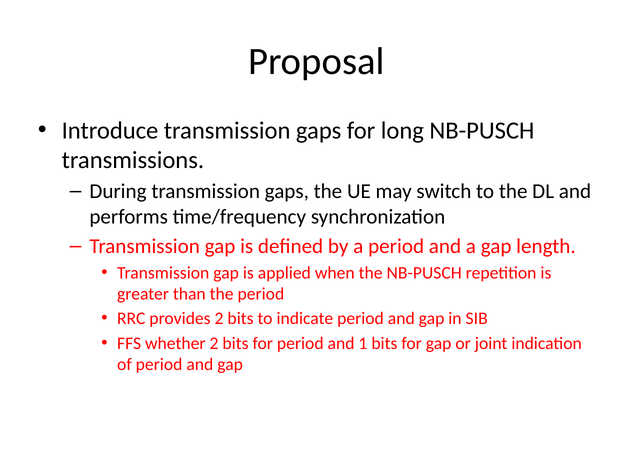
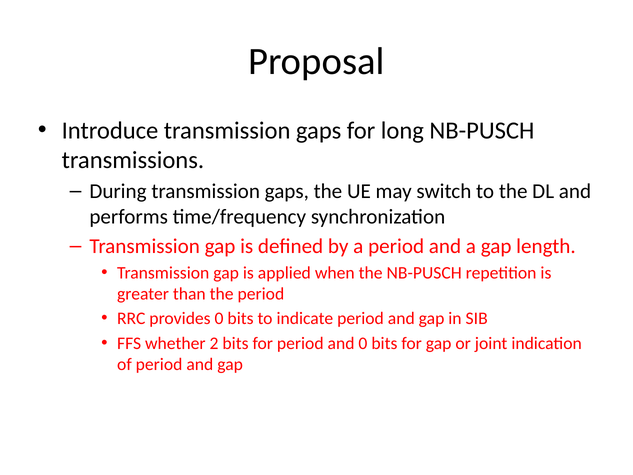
provides 2: 2 -> 0
and 1: 1 -> 0
